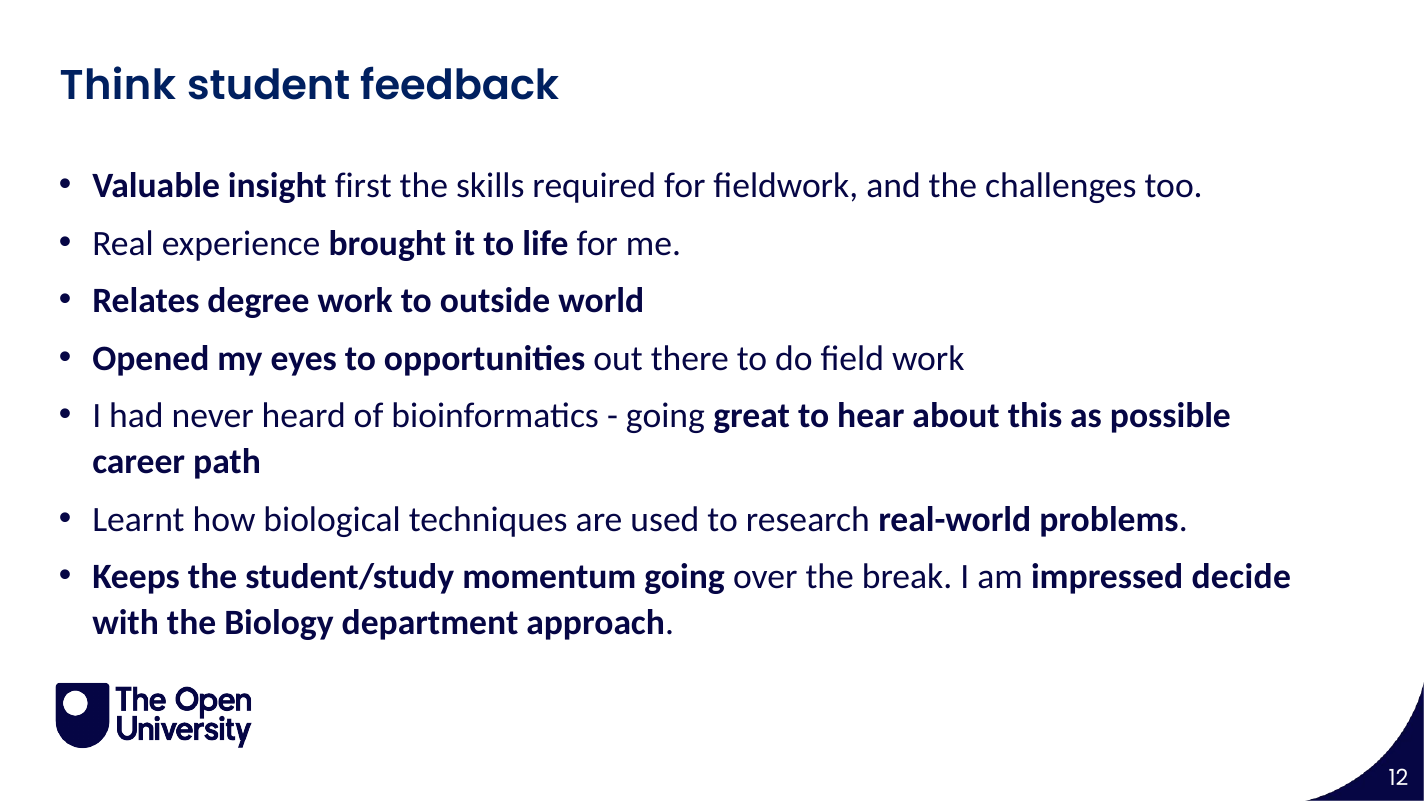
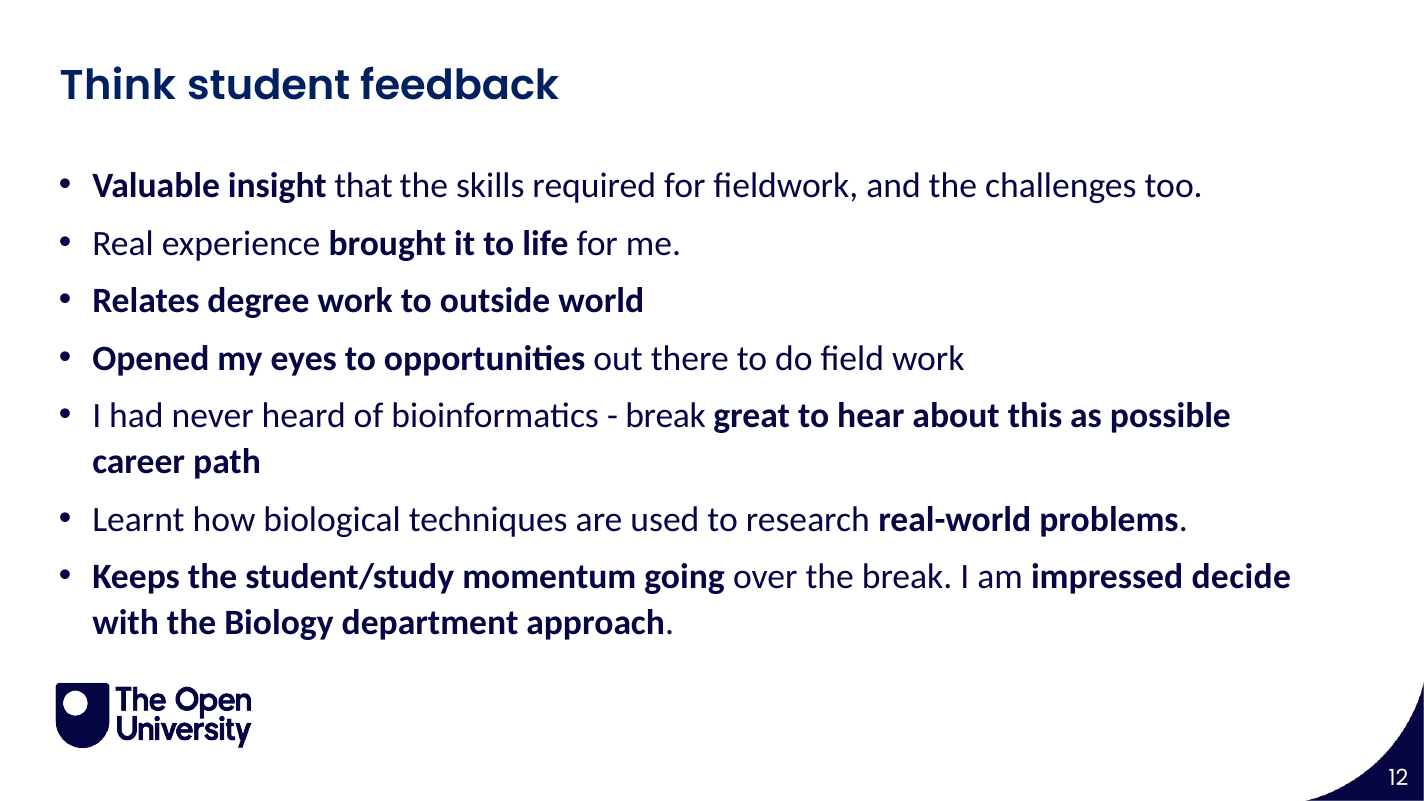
first: first -> that
going at (665, 416): going -> break
